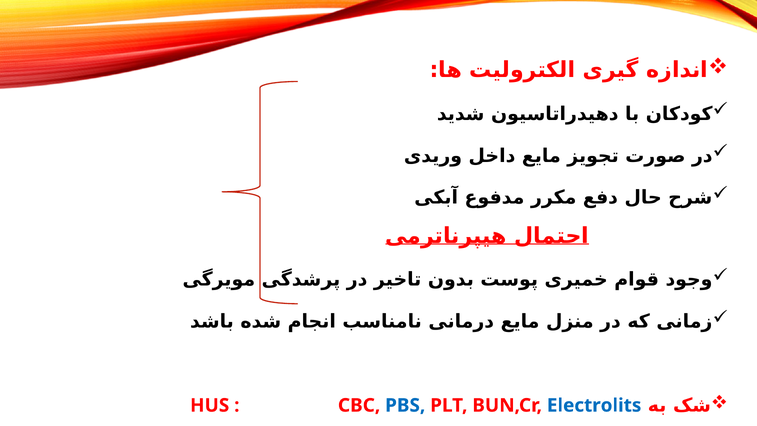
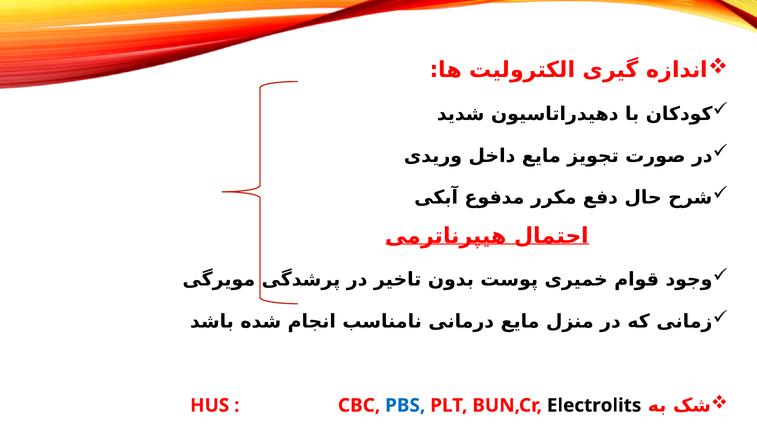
Electrolits colour: blue -> black
